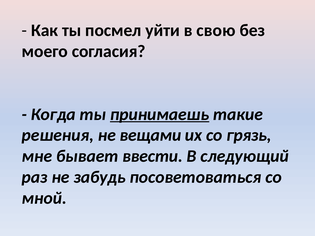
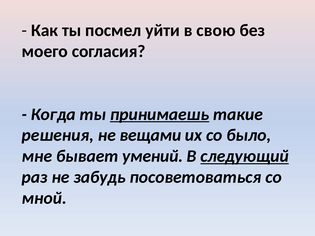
грязь: грязь -> было
ввести: ввести -> умений
следующий underline: none -> present
